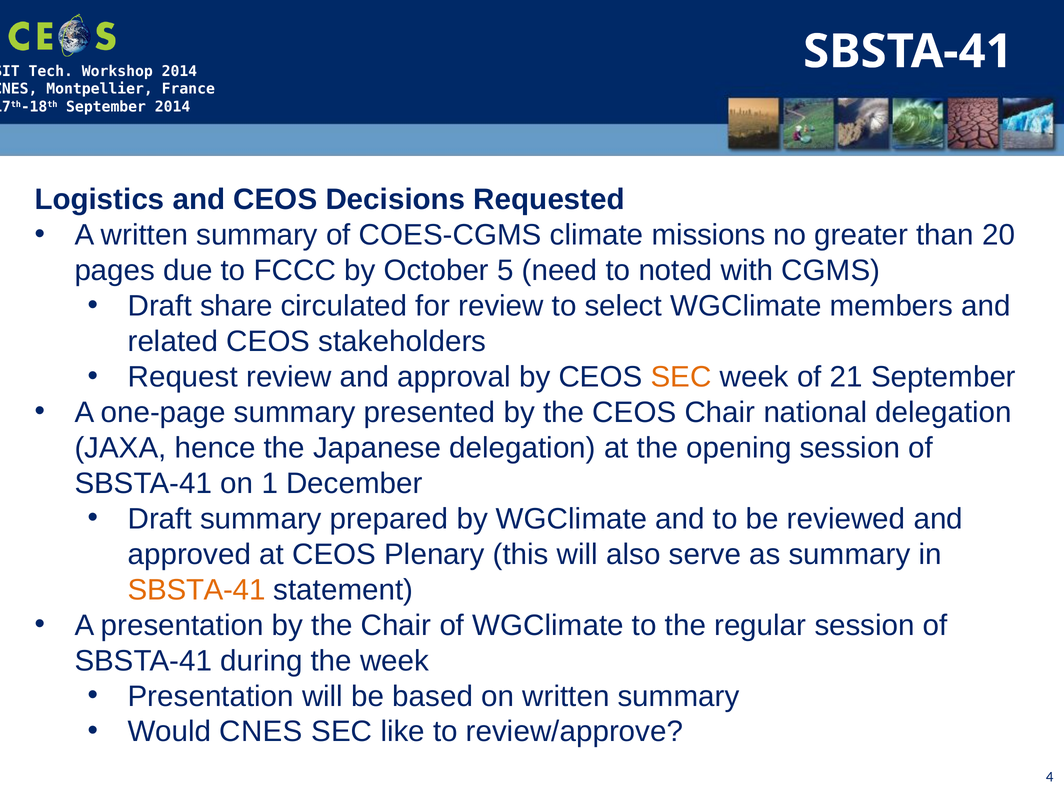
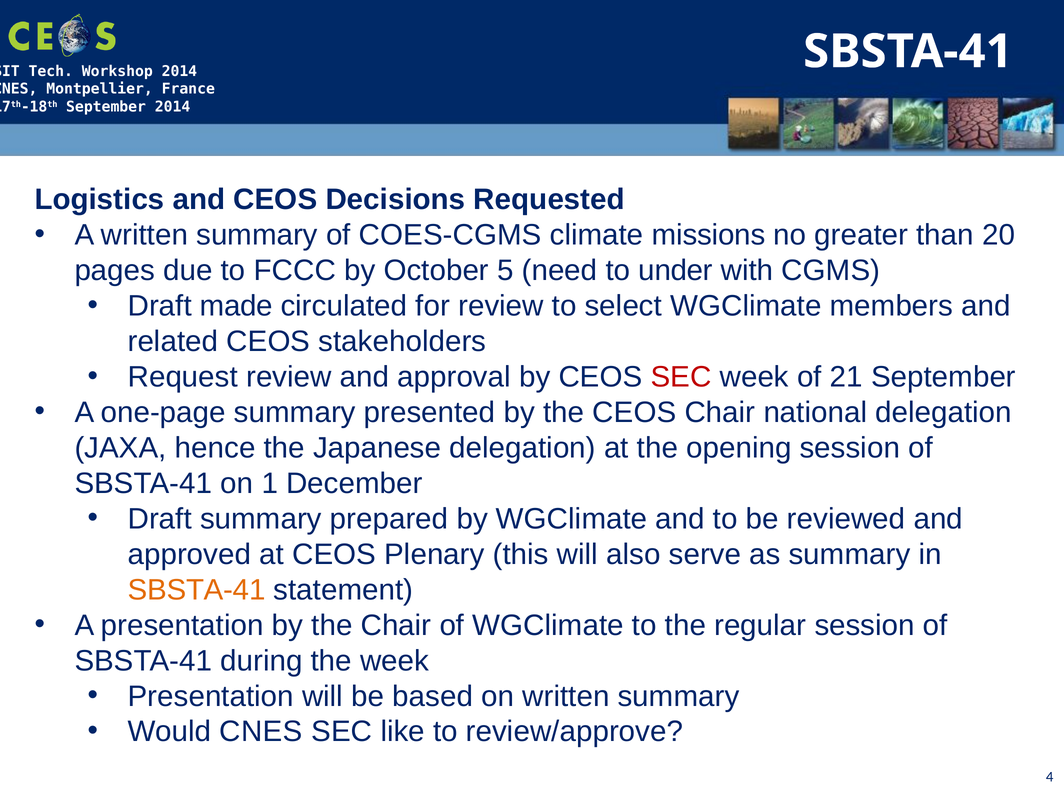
noted: noted -> under
share: share -> made
SEC at (681, 377) colour: orange -> red
